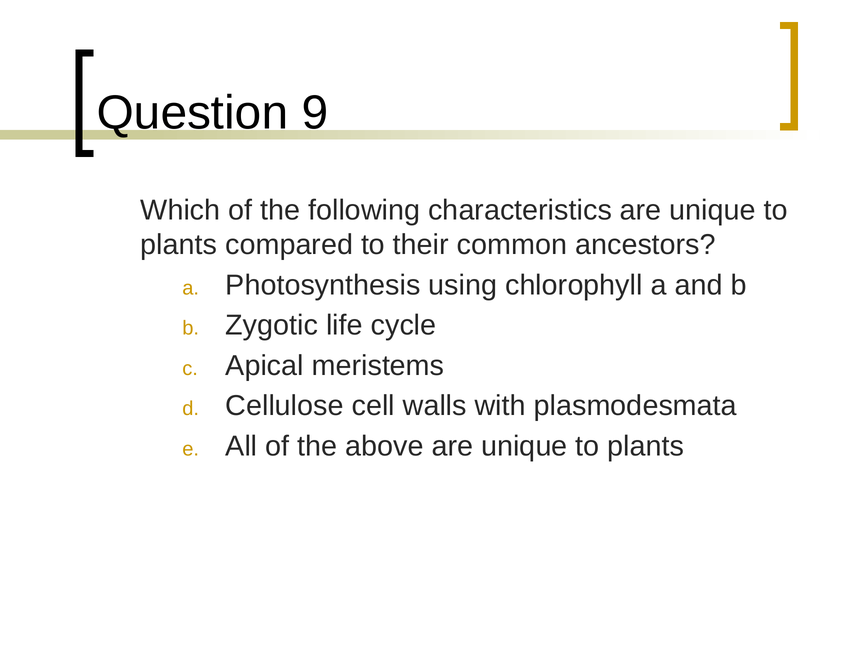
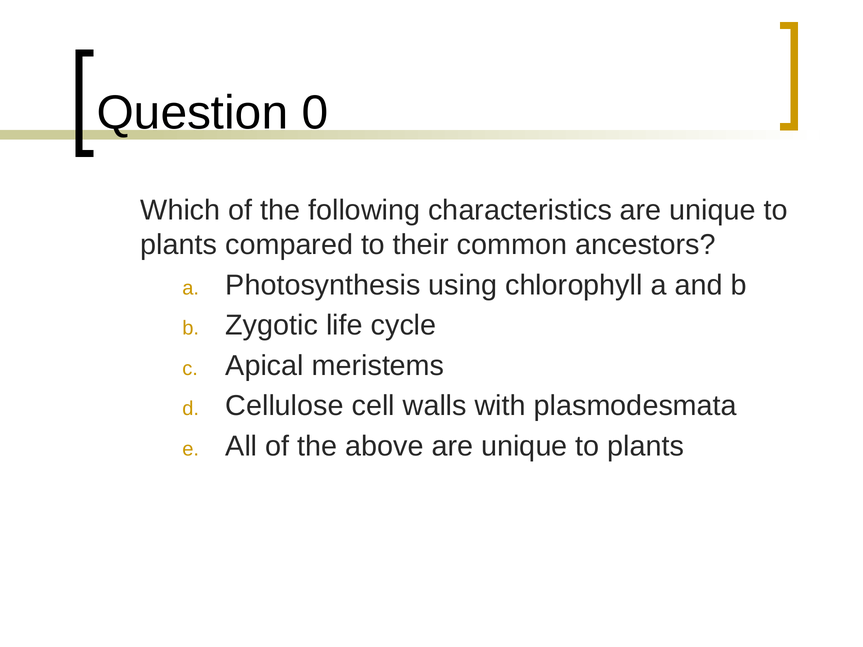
9: 9 -> 0
